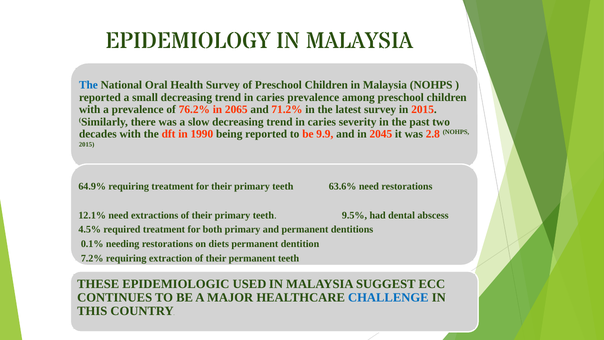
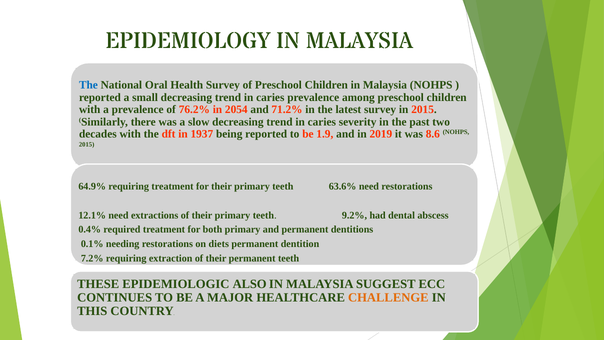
2065: 2065 -> 2054
1990: 1990 -> 1937
9.9: 9.9 -> 1.9
2045: 2045 -> 2019
2.8: 2.8 -> 8.6
9.5%: 9.5% -> 9.2%
4.5%: 4.5% -> 0.4%
USED: USED -> ALSO
CHALLENGE colour: blue -> orange
